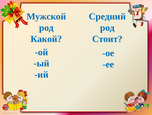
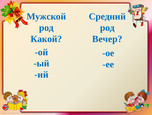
Стоит: Стоит -> Вечер
